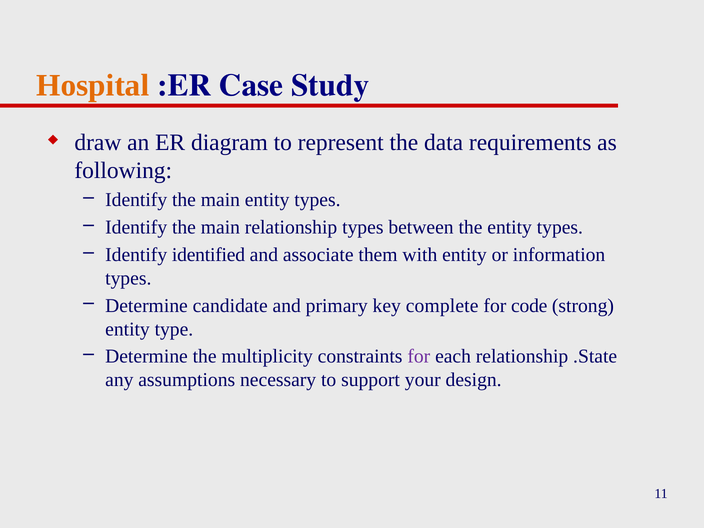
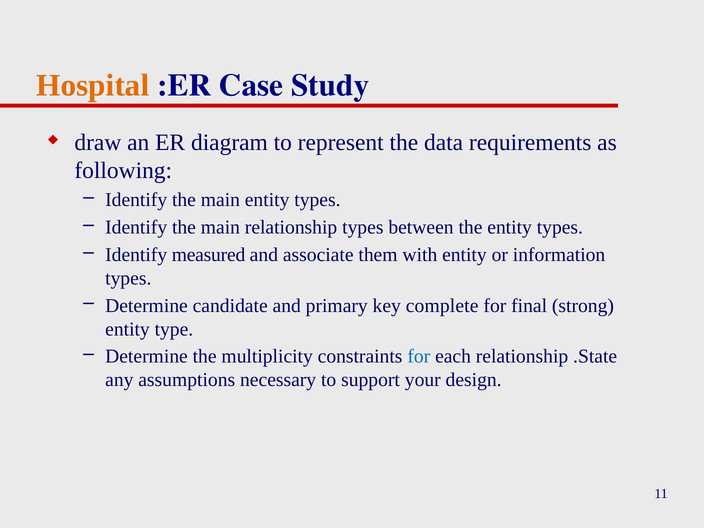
identified: identified -> measured
code: code -> final
for at (419, 356) colour: purple -> blue
